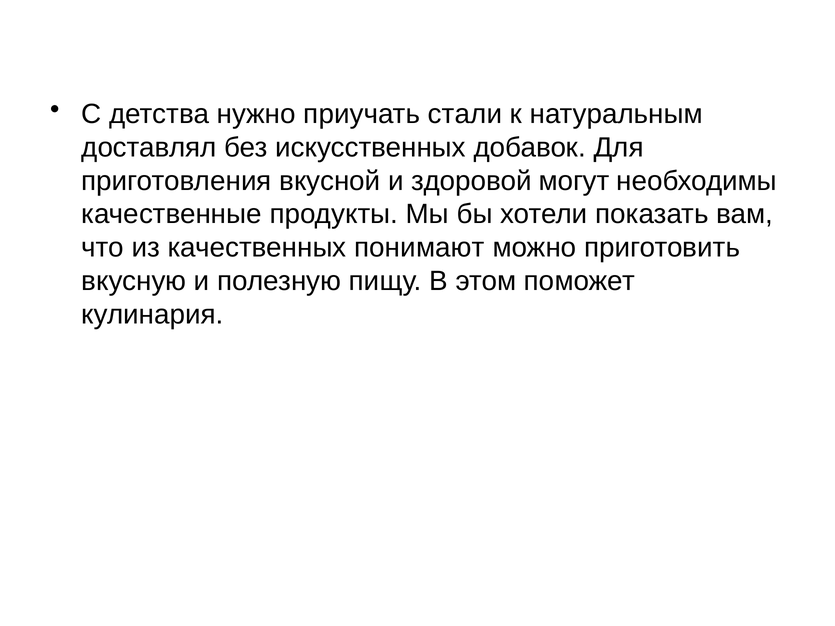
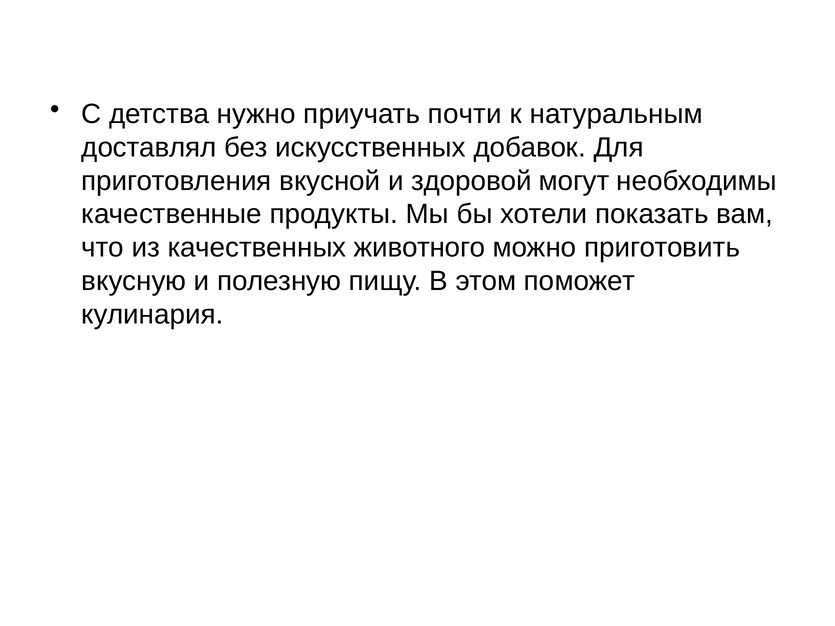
стали: стали -> почти
понимают: понимают -> животного
